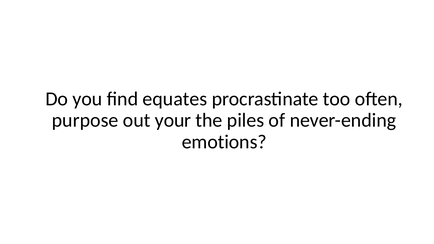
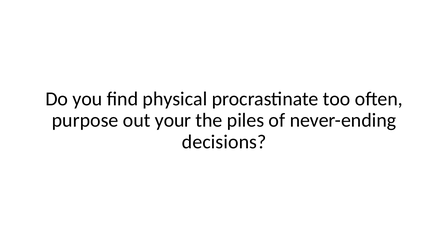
equates: equates -> physical
emotions: emotions -> decisions
